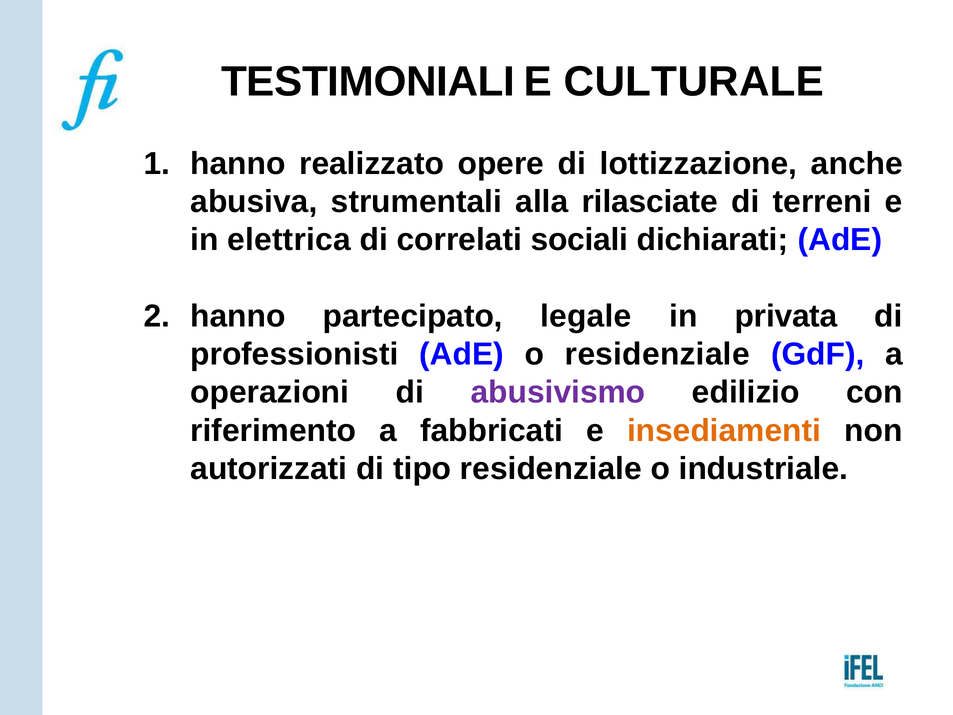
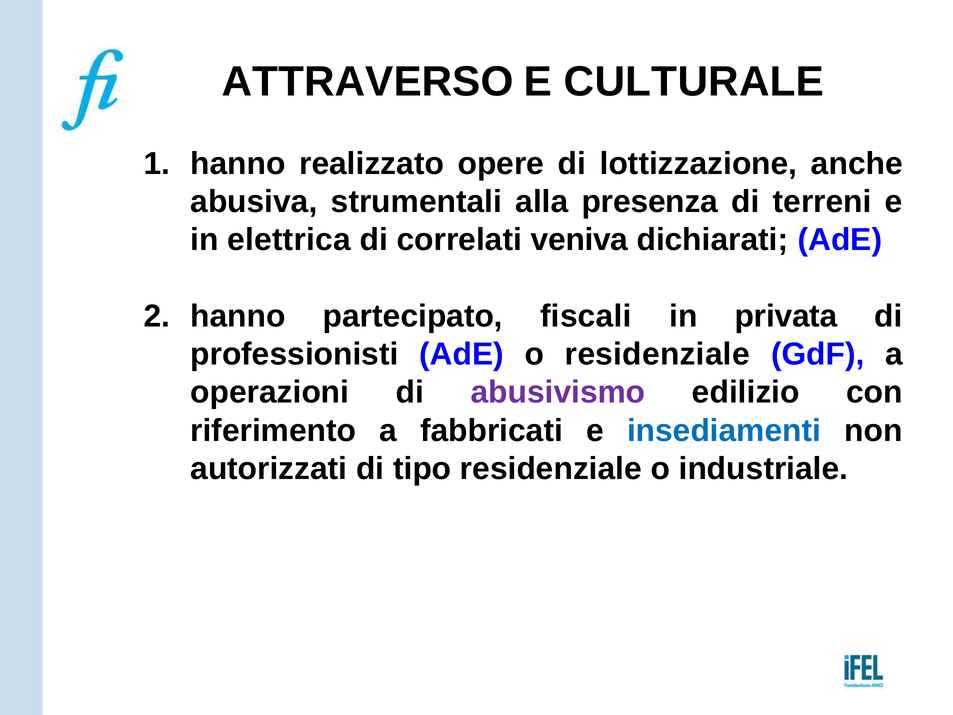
TESTIMONIALI: TESTIMONIALI -> ATTRAVERSO
rilasciate: rilasciate -> presenza
sociali: sociali -> veniva
legale: legale -> fiscali
insediamenti colour: orange -> blue
